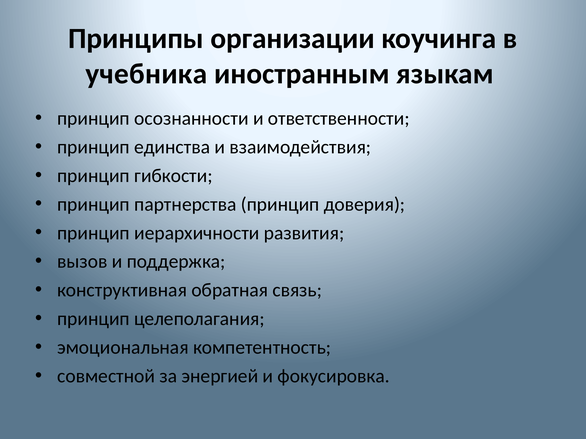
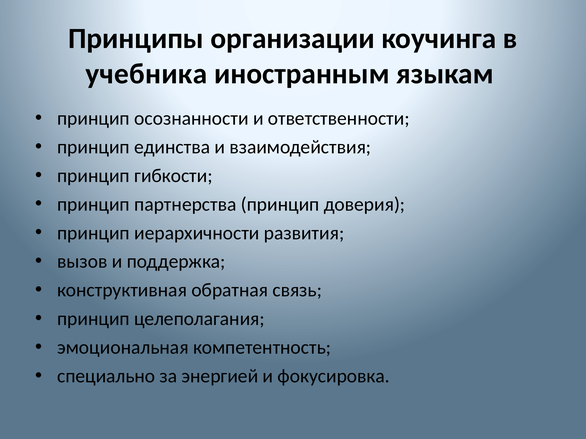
совместной: совместной -> специально
